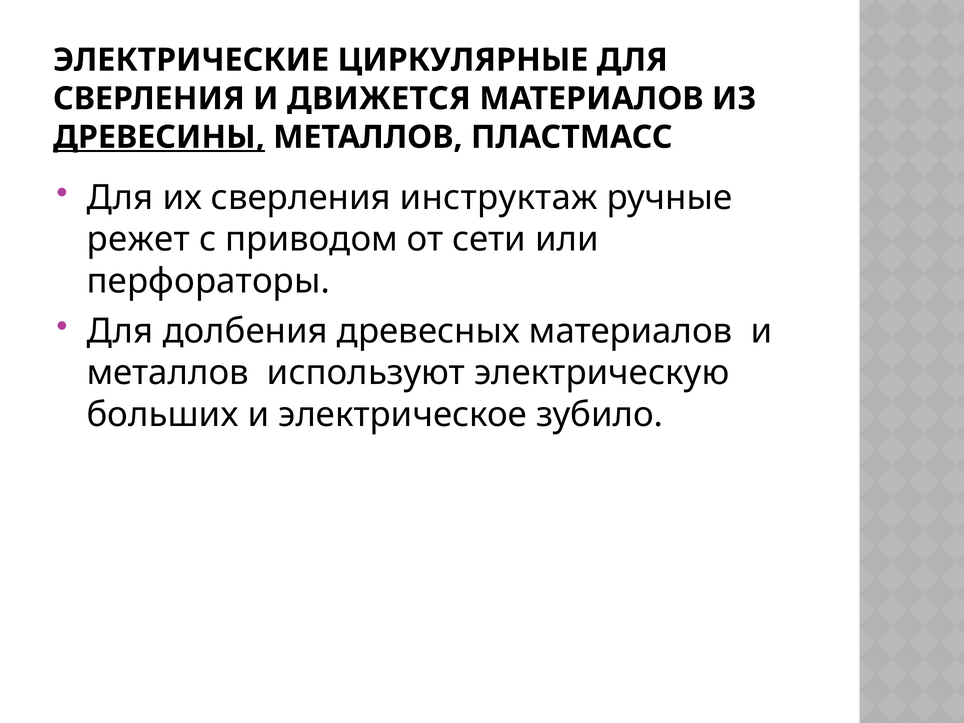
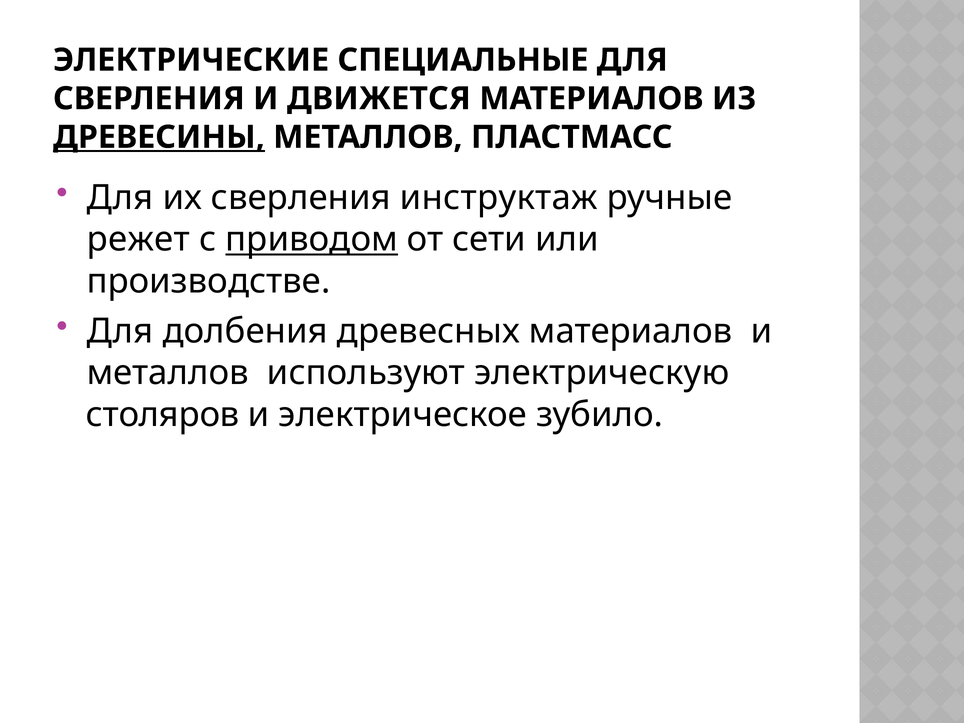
ЦИРКУЛЯРНЫЕ: ЦИРКУЛЯРНЫЕ -> СПЕЦИАЛЬНЫЕ
приводом underline: none -> present
перфораторы: перфораторы -> производстве
больших: больших -> столяров
